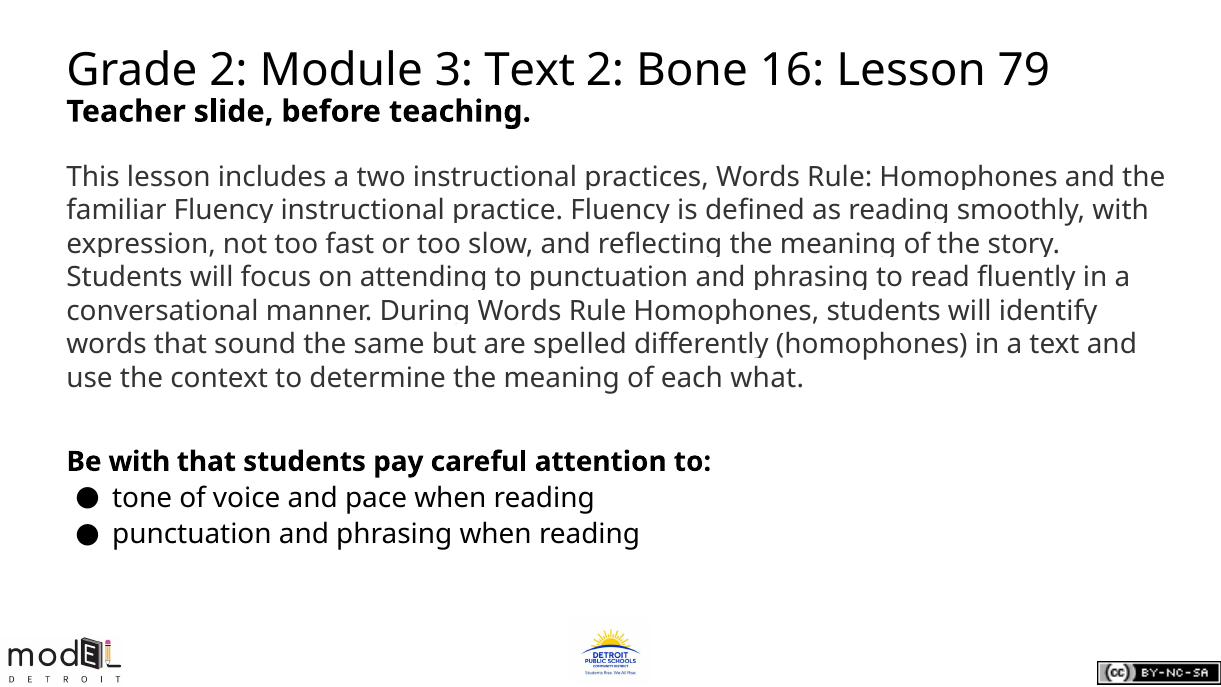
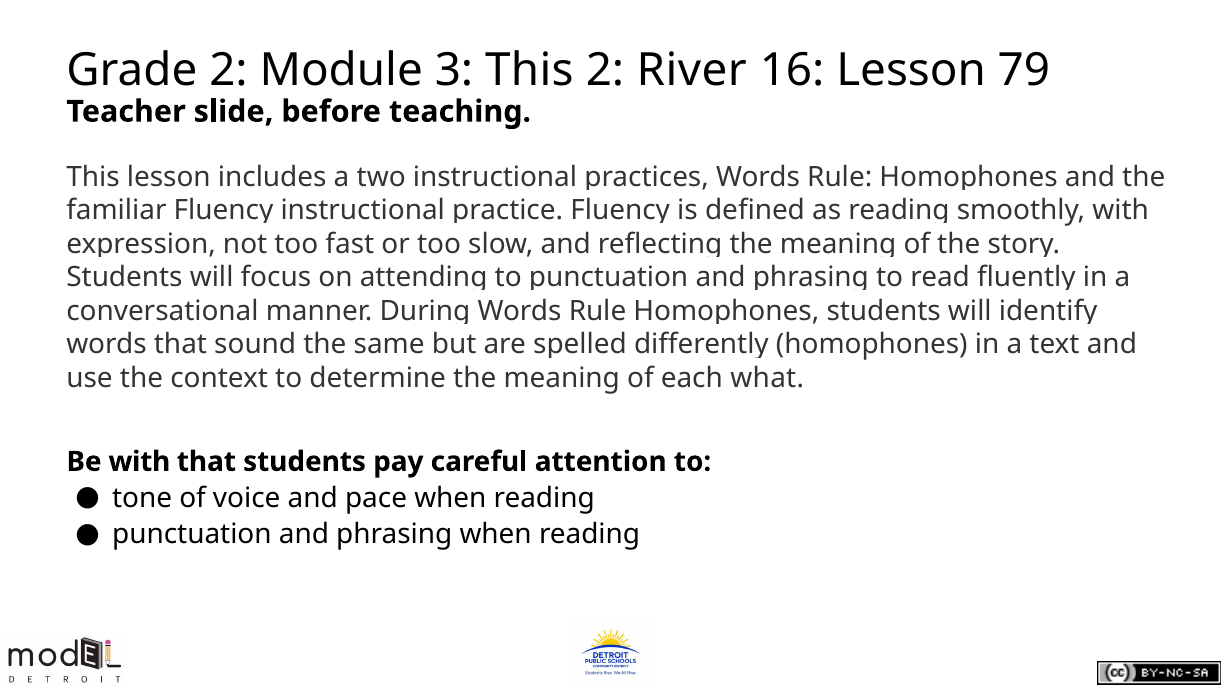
3 Text: Text -> This
Bone: Bone -> River
